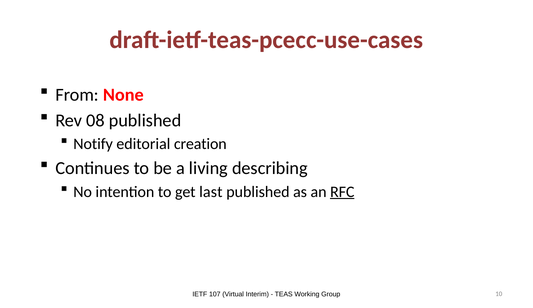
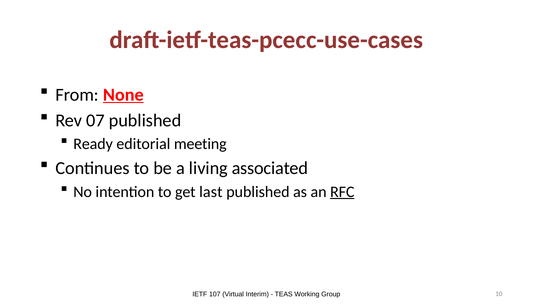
None underline: none -> present
08: 08 -> 07
Notify: Notify -> Ready
creation: creation -> meeting
describing: describing -> associated
